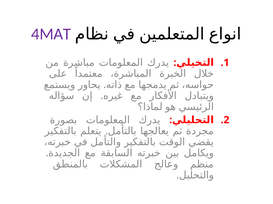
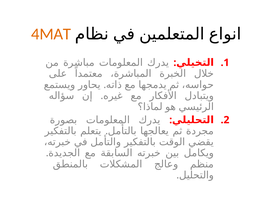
4MAT colour: purple -> orange
